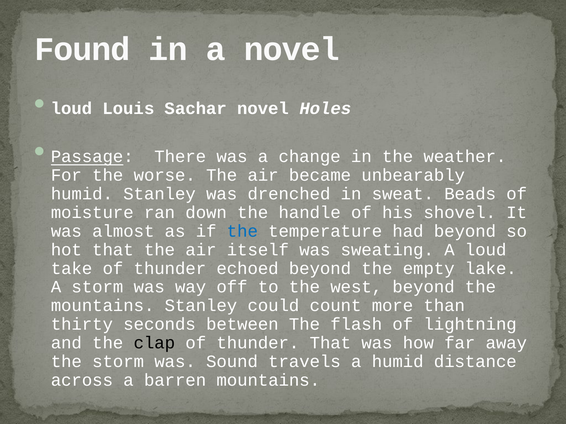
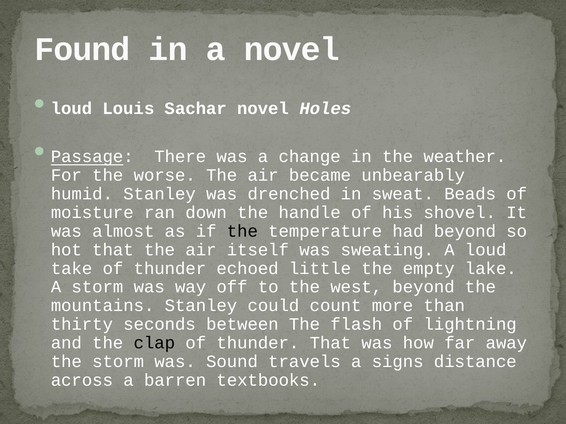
the at (242, 231) colour: blue -> black
echoed beyond: beyond -> little
a humid: humid -> signs
barren mountains: mountains -> textbooks
